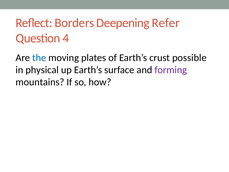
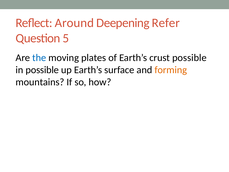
Borders: Borders -> Around
4: 4 -> 5
in physical: physical -> possible
forming colour: purple -> orange
